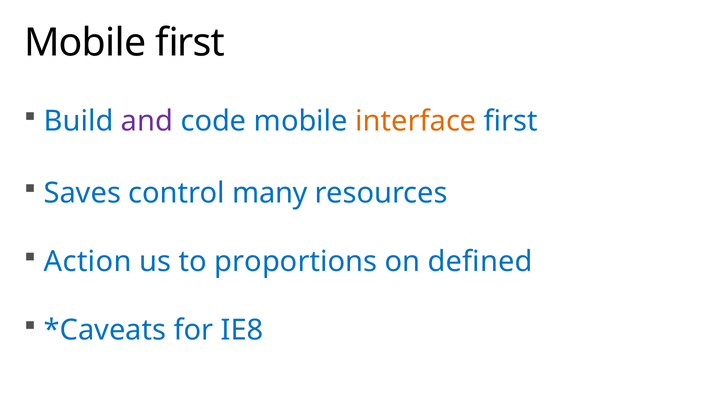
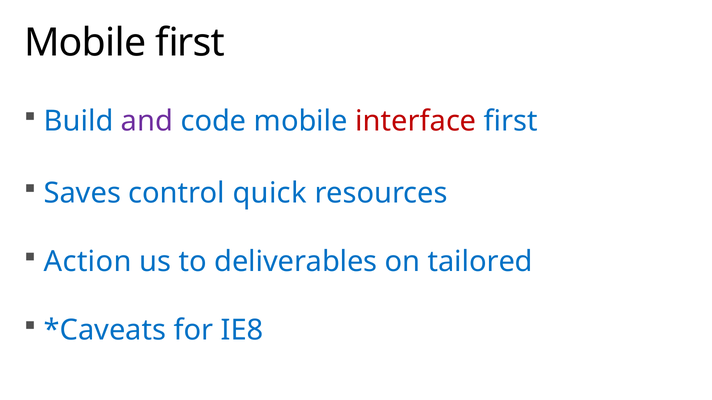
interface colour: orange -> red
many: many -> quick
proportions: proportions -> deliverables
defined: defined -> tailored
